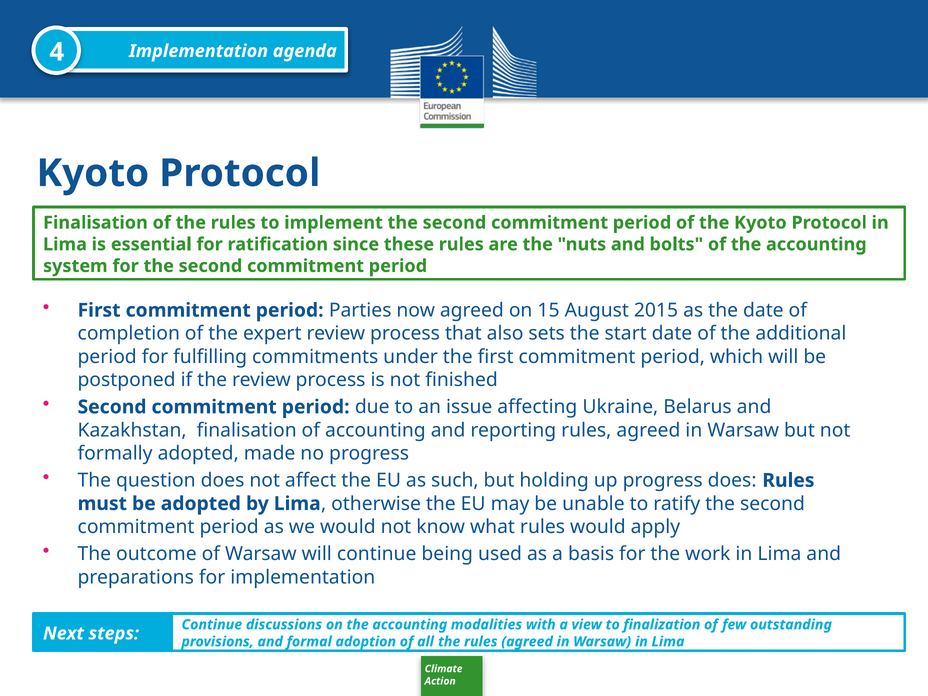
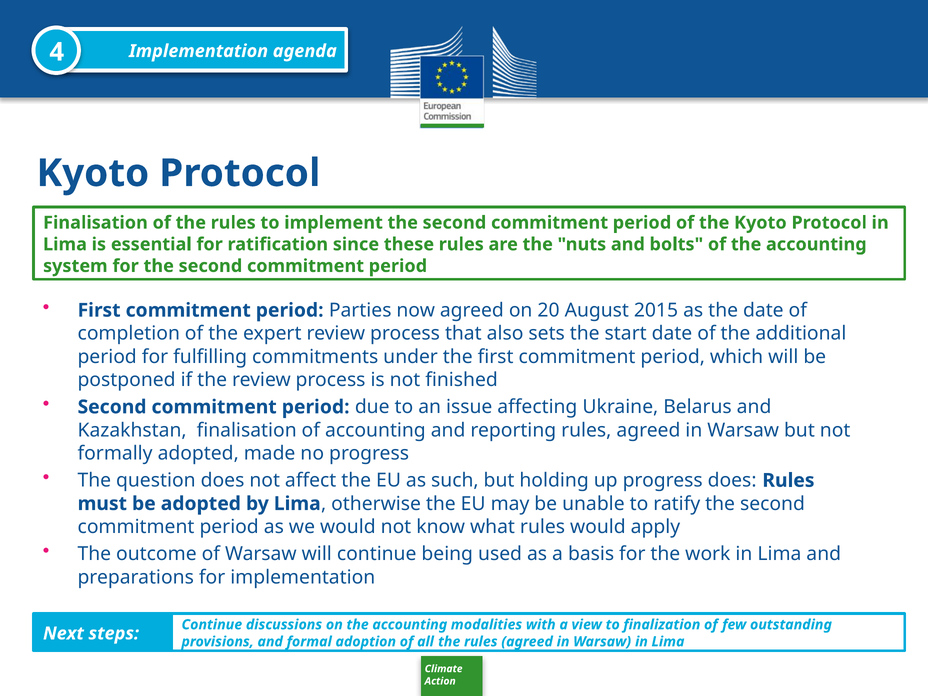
15: 15 -> 20
